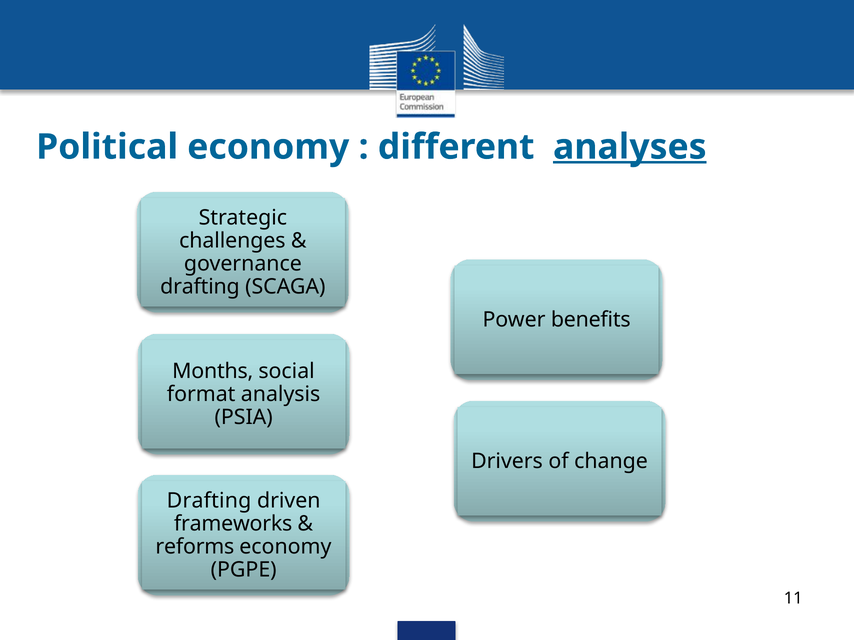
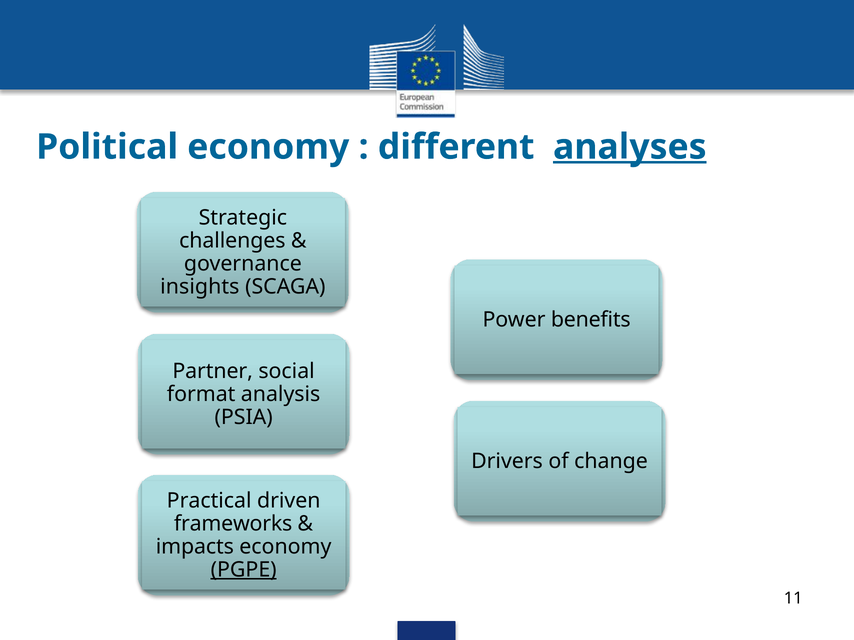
drafting at (200, 287): drafting -> insights
Months: Months -> Partner
Drafting at (209, 501): Drafting -> Practical
reforms: reforms -> impacts
PGPE underline: none -> present
